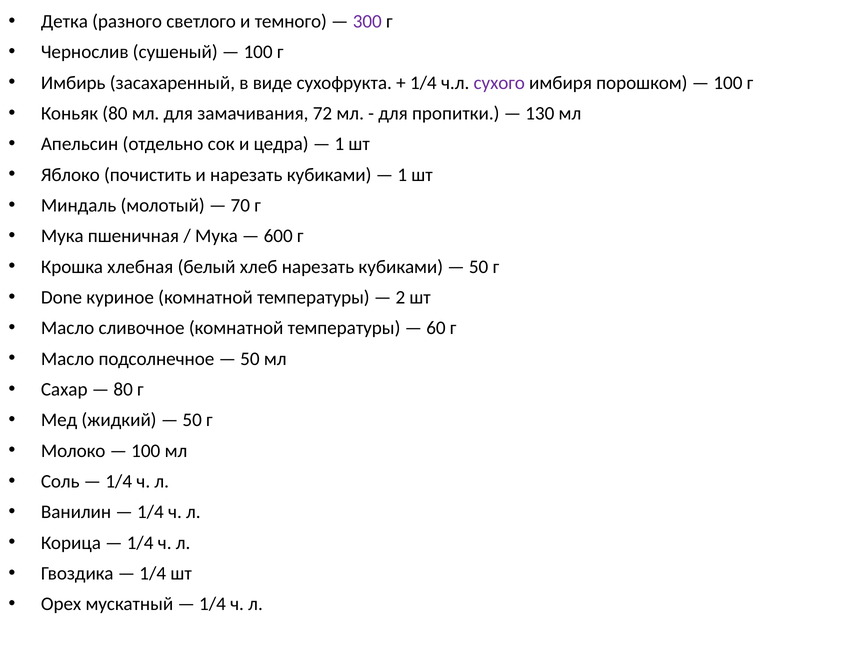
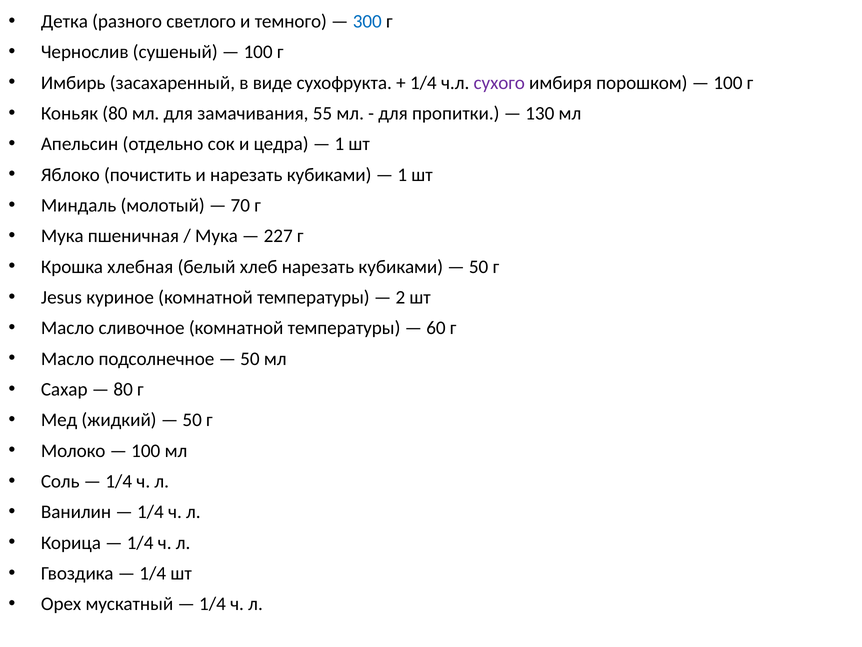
300 colour: purple -> blue
72: 72 -> 55
600: 600 -> 227
Done: Done -> Jesus
